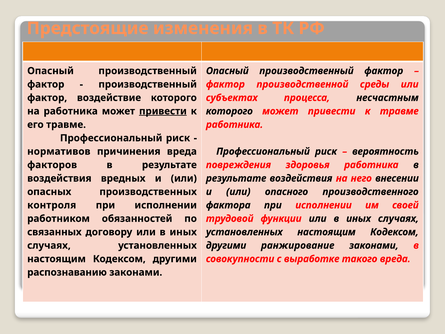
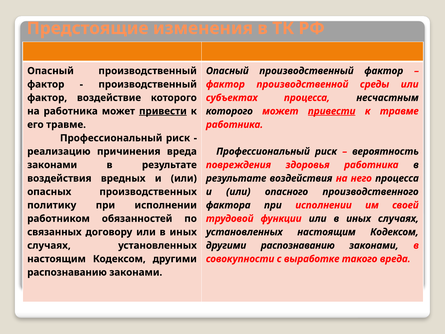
привести at (332, 111) underline: none -> present
нормативов: нормативов -> реализацию
факторов at (52, 165): факторов -> законами
него внесении: внесении -> процесса
контроля: контроля -> политику
ранжирование at (298, 245): ранжирование -> распознаванию
